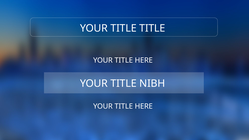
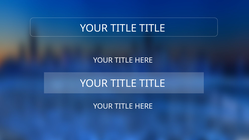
NIBH at (152, 83): NIBH -> TITLE
